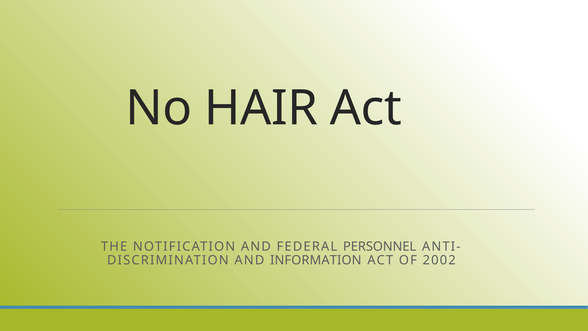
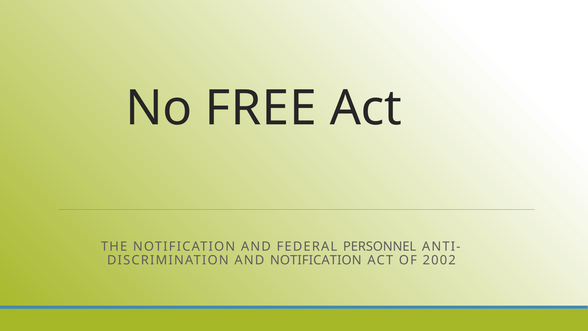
HAIR: HAIR -> FREE
AND INFORMATION: INFORMATION -> NOTIFICATION
